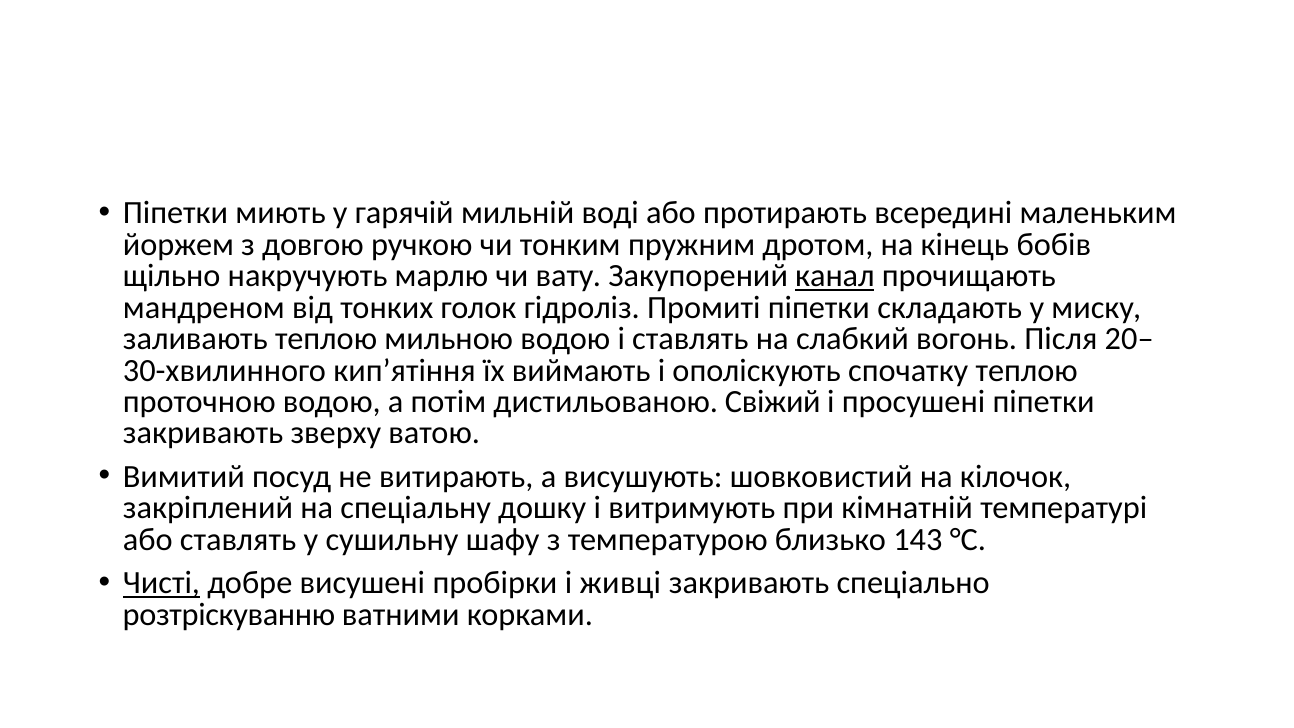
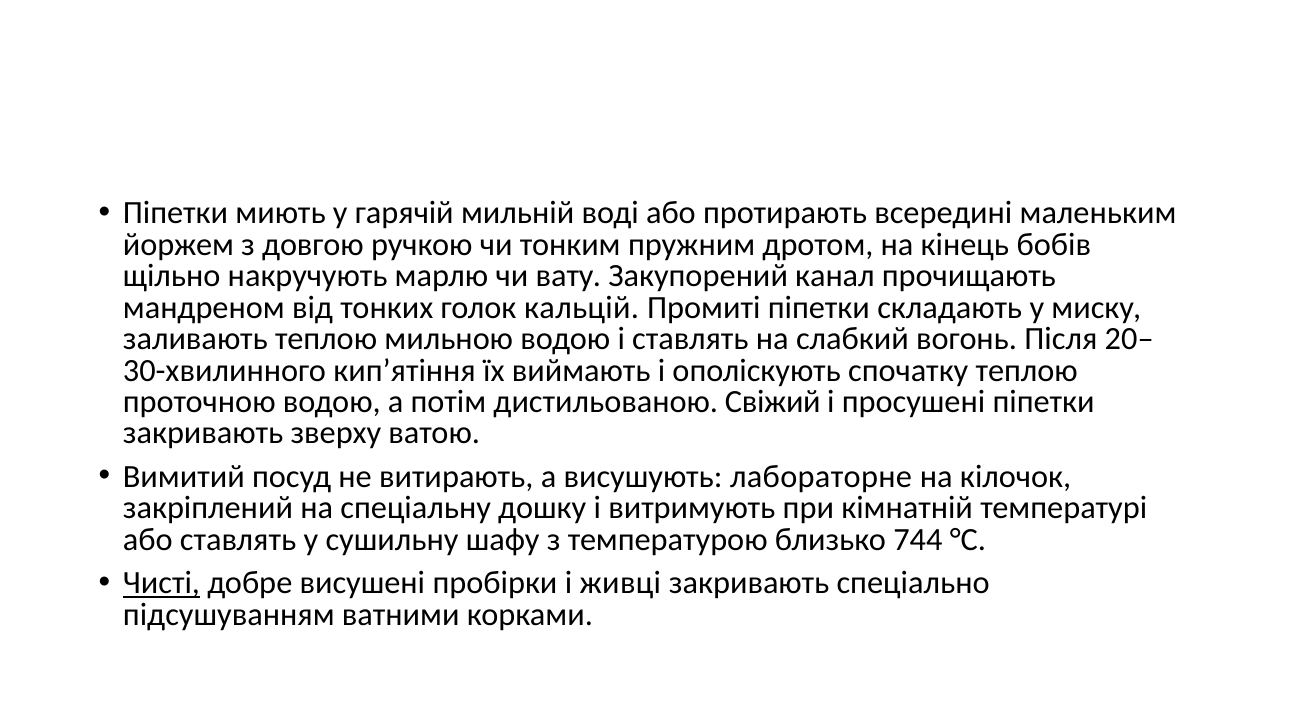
канал underline: present -> none
гідроліз: гідроліз -> кальцій
шовковистий: шовковистий -> лабораторне
143: 143 -> 744
розтріскуванню: розтріскуванню -> підсушуванням
